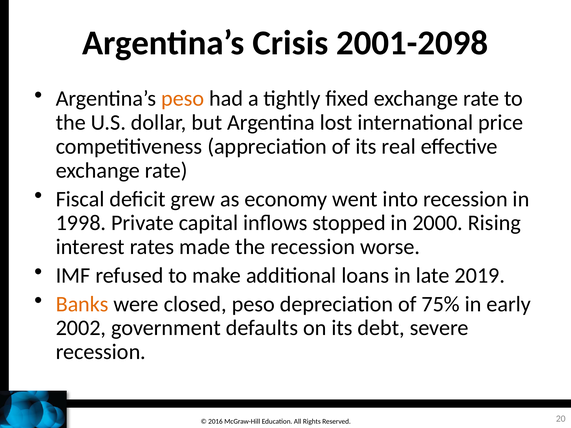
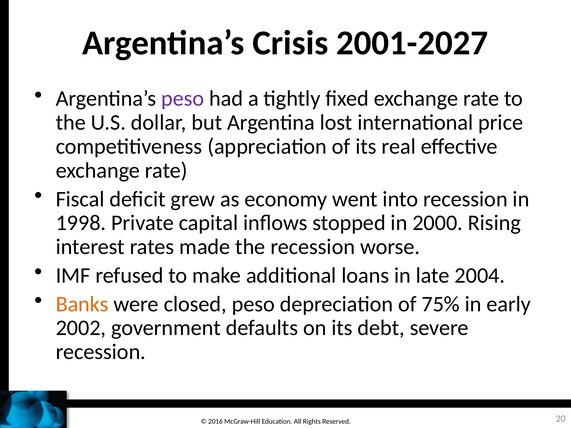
2001-2098: 2001-2098 -> 2001-2027
peso at (183, 99) colour: orange -> purple
2019: 2019 -> 2004
